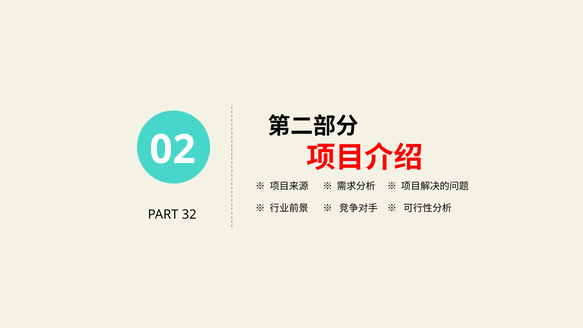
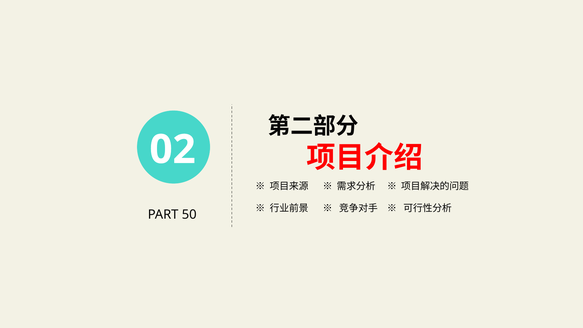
32: 32 -> 50
